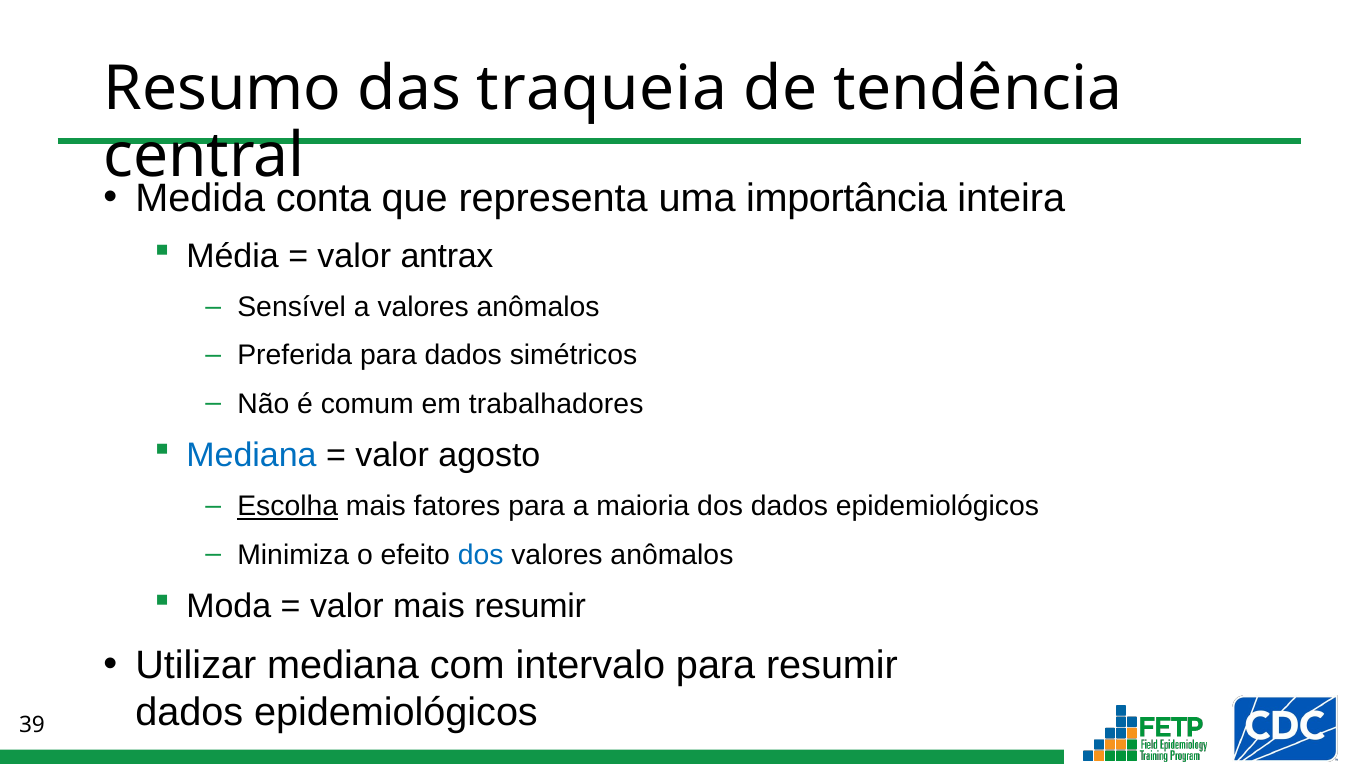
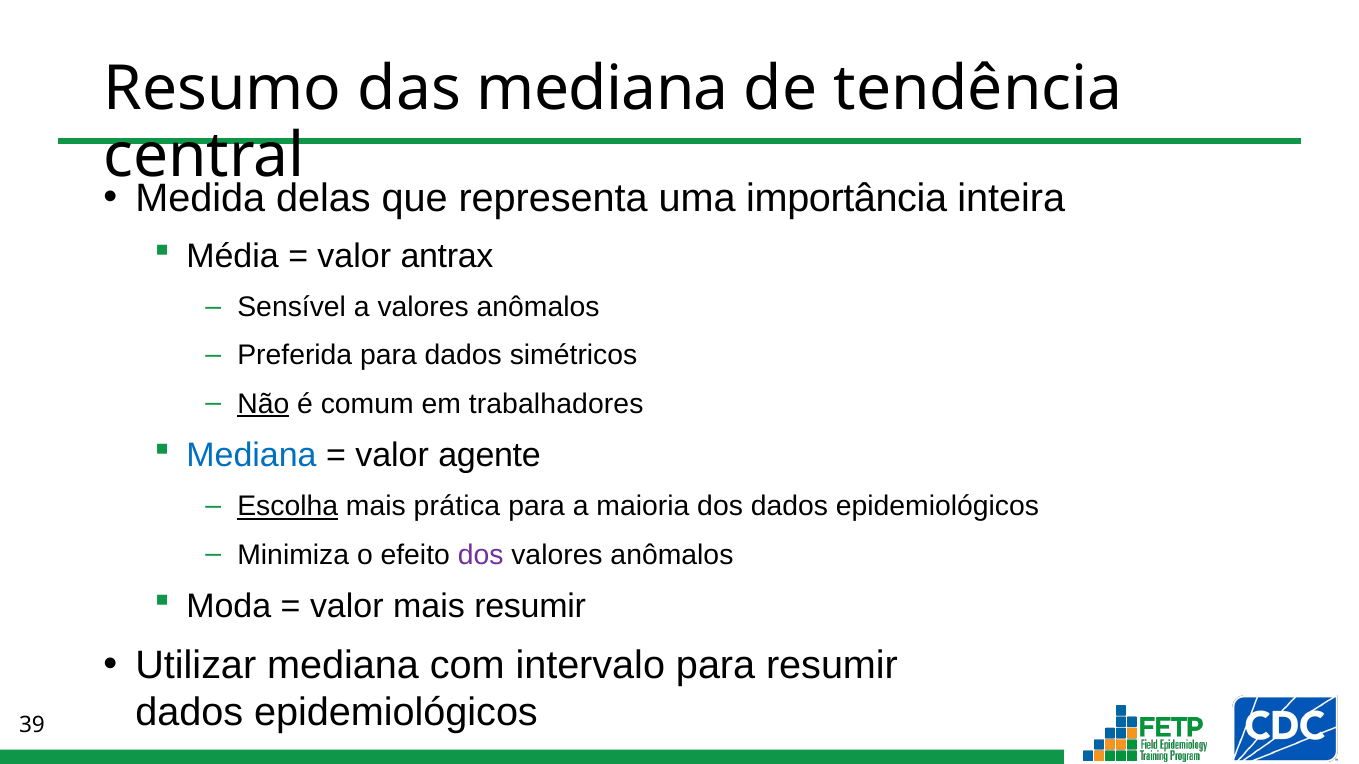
das traqueia: traqueia -> mediana
conta: conta -> delas
Não underline: none -> present
agosto: agosto -> agente
fatores: fatores -> prática
dos at (481, 555) colour: blue -> purple
